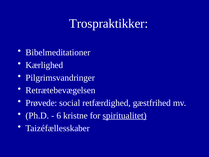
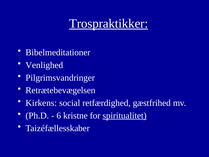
Trospraktikker underline: none -> present
Kærlighed: Kærlighed -> Venlighed
Prøvede: Prøvede -> Kirkens
